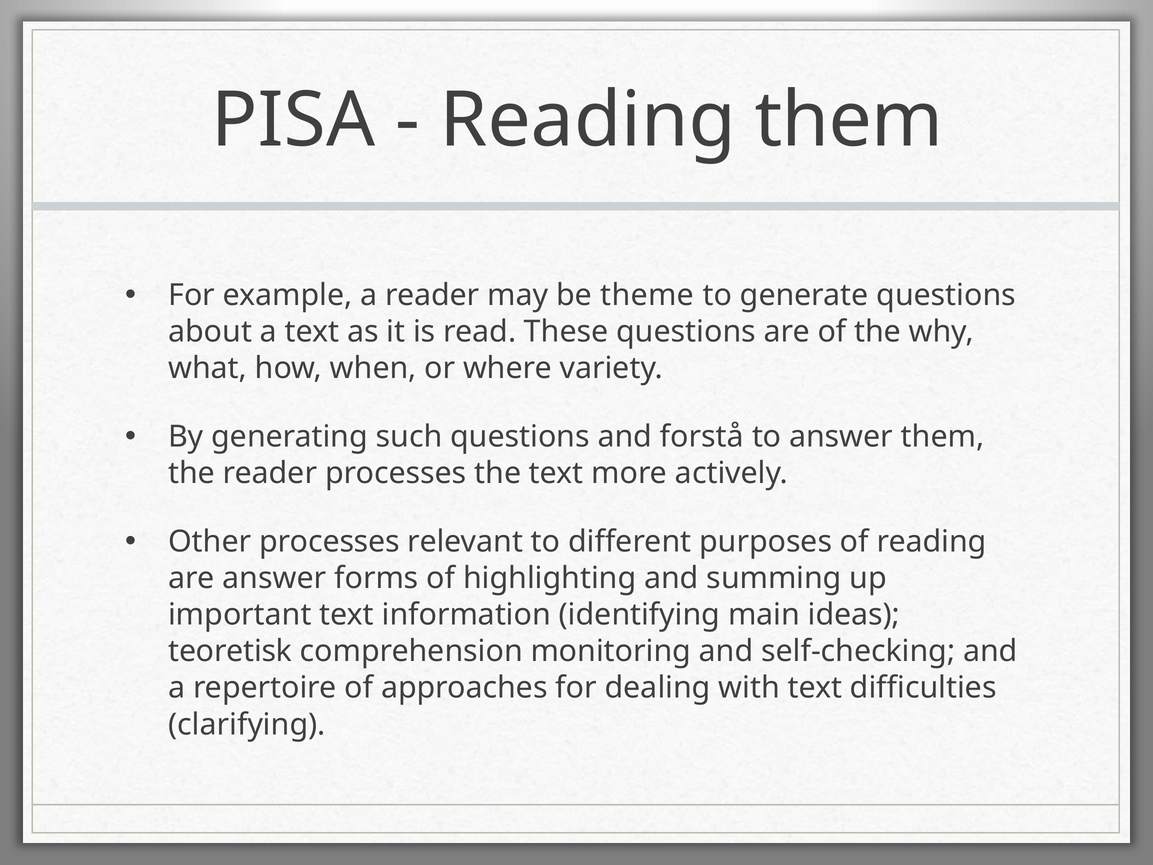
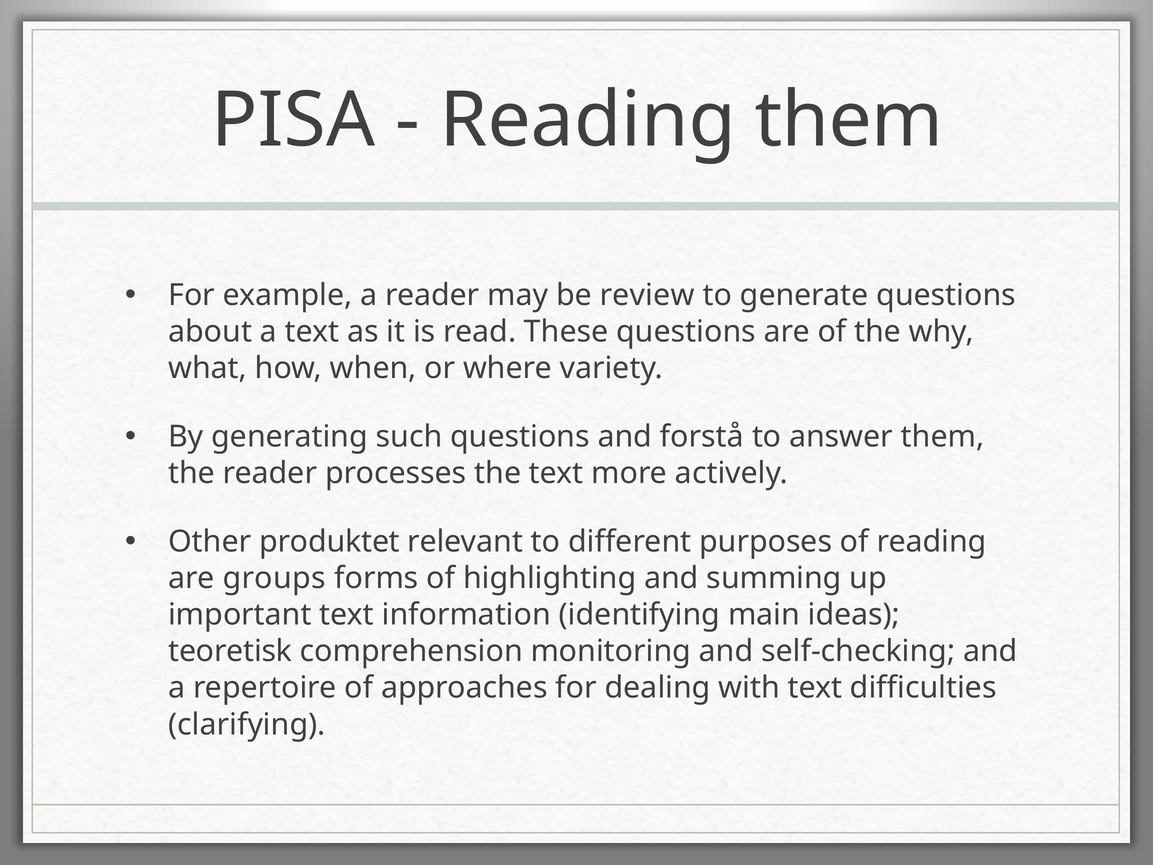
theme: theme -> review
Other processes: processes -> produktet
are answer: answer -> groups
